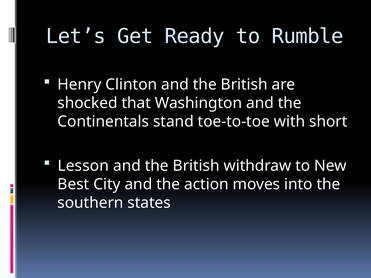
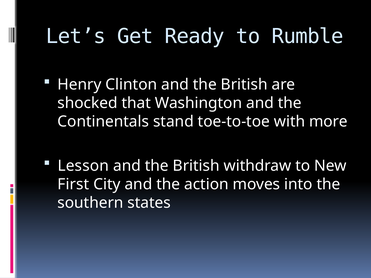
short: short -> more
Best: Best -> First
